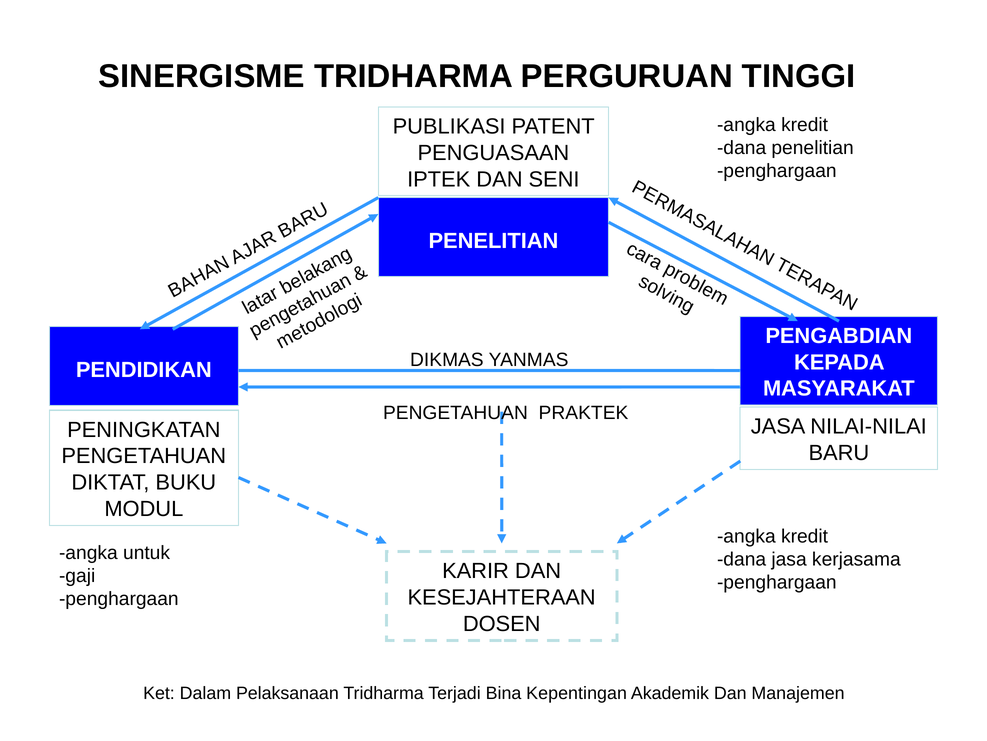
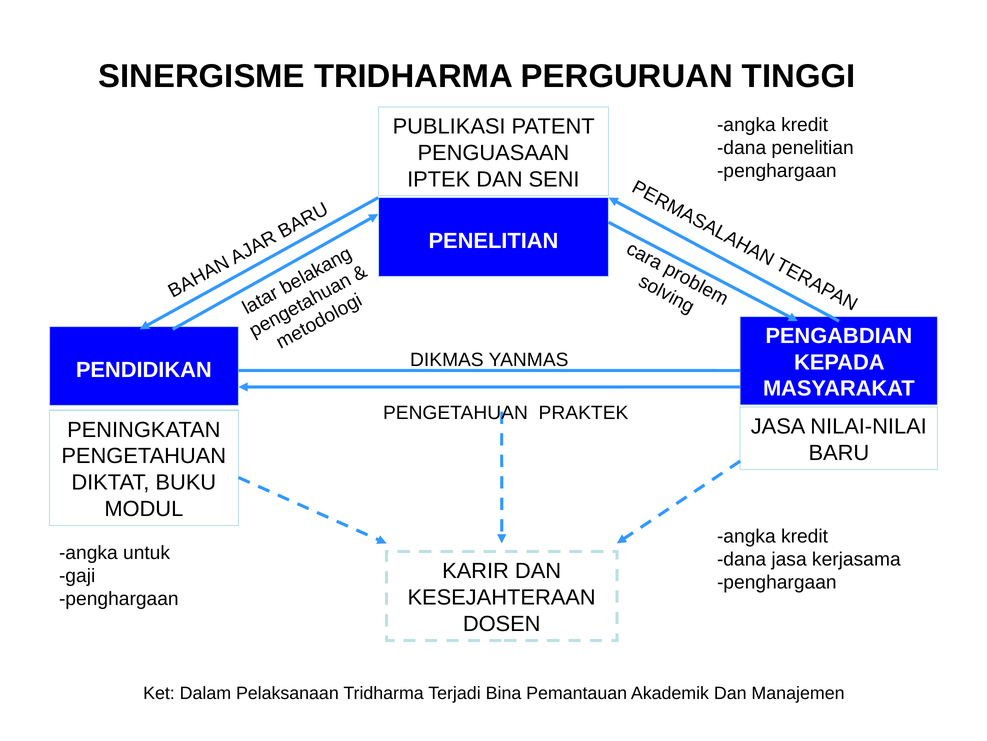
Kepentingan: Kepentingan -> Pemantauan
